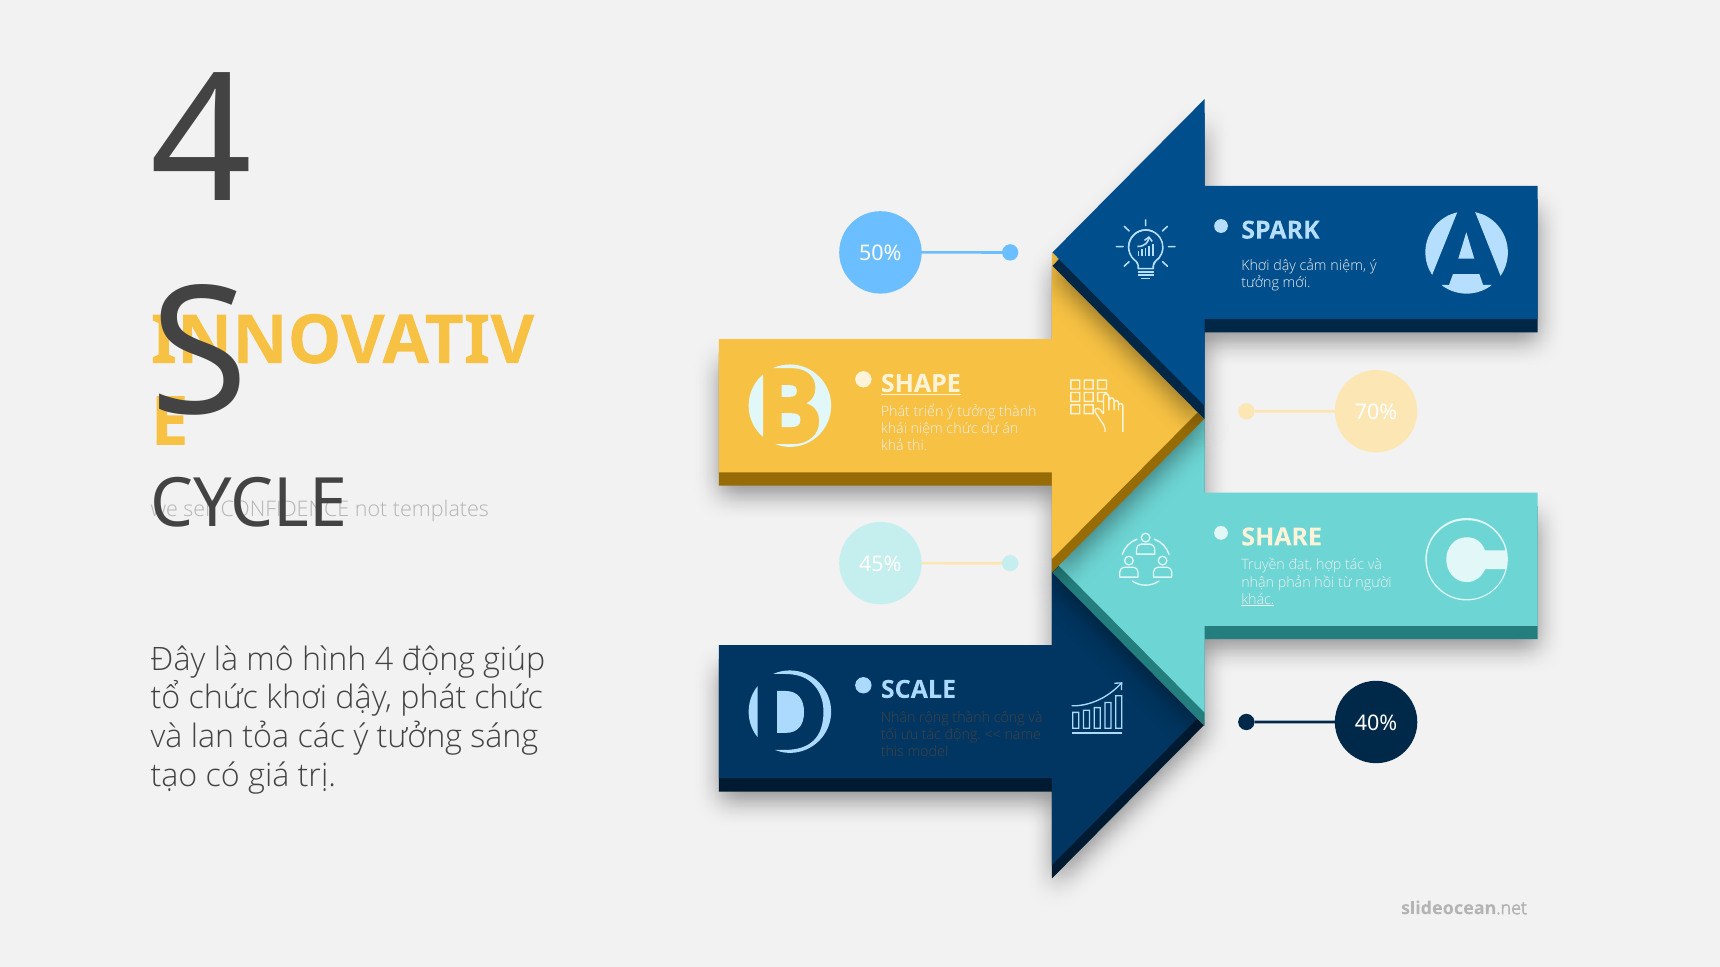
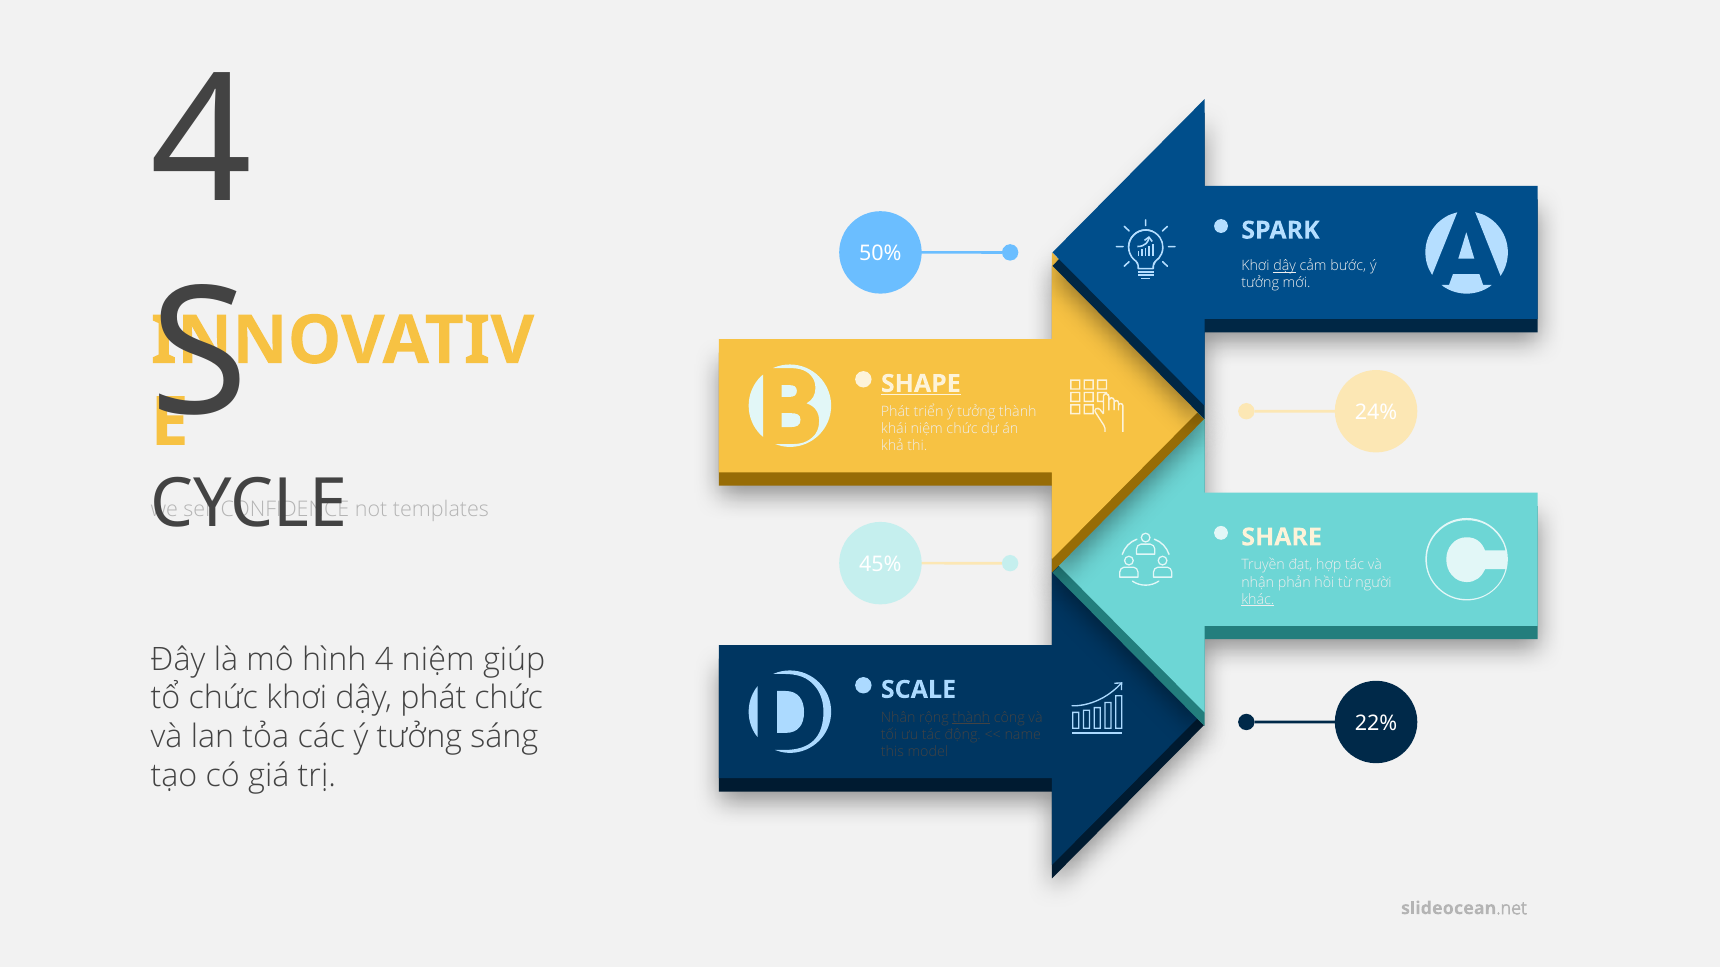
dậy at (1285, 266) underline: none -> present
cảm niệm: niệm -> bước
70%: 70% -> 24%
4 động: động -> niệm
thành at (971, 718) underline: none -> present
40%: 40% -> 22%
